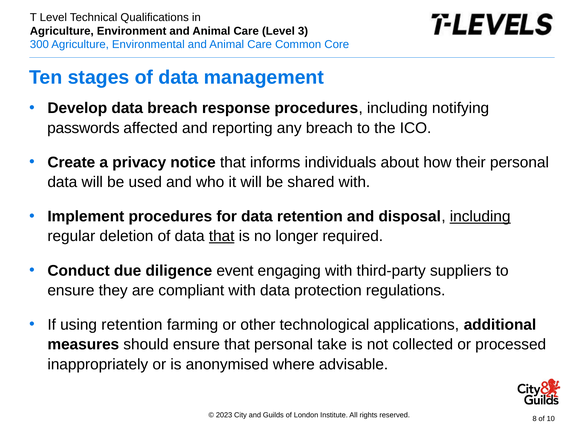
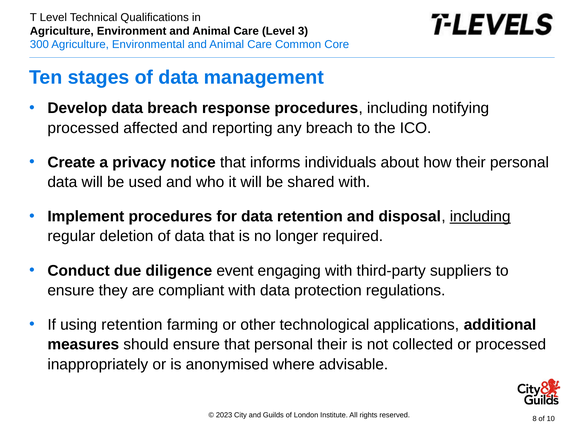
passwords at (83, 128): passwords -> processed
that at (222, 236) underline: present -> none
personal take: take -> their
